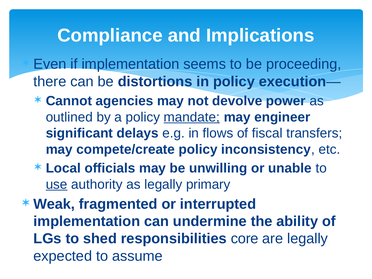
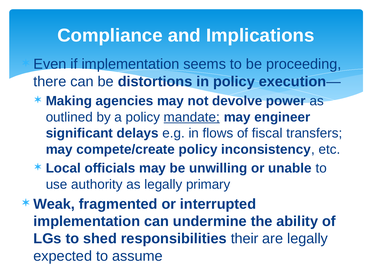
Cannot: Cannot -> Making
use underline: present -> none
core: core -> their
